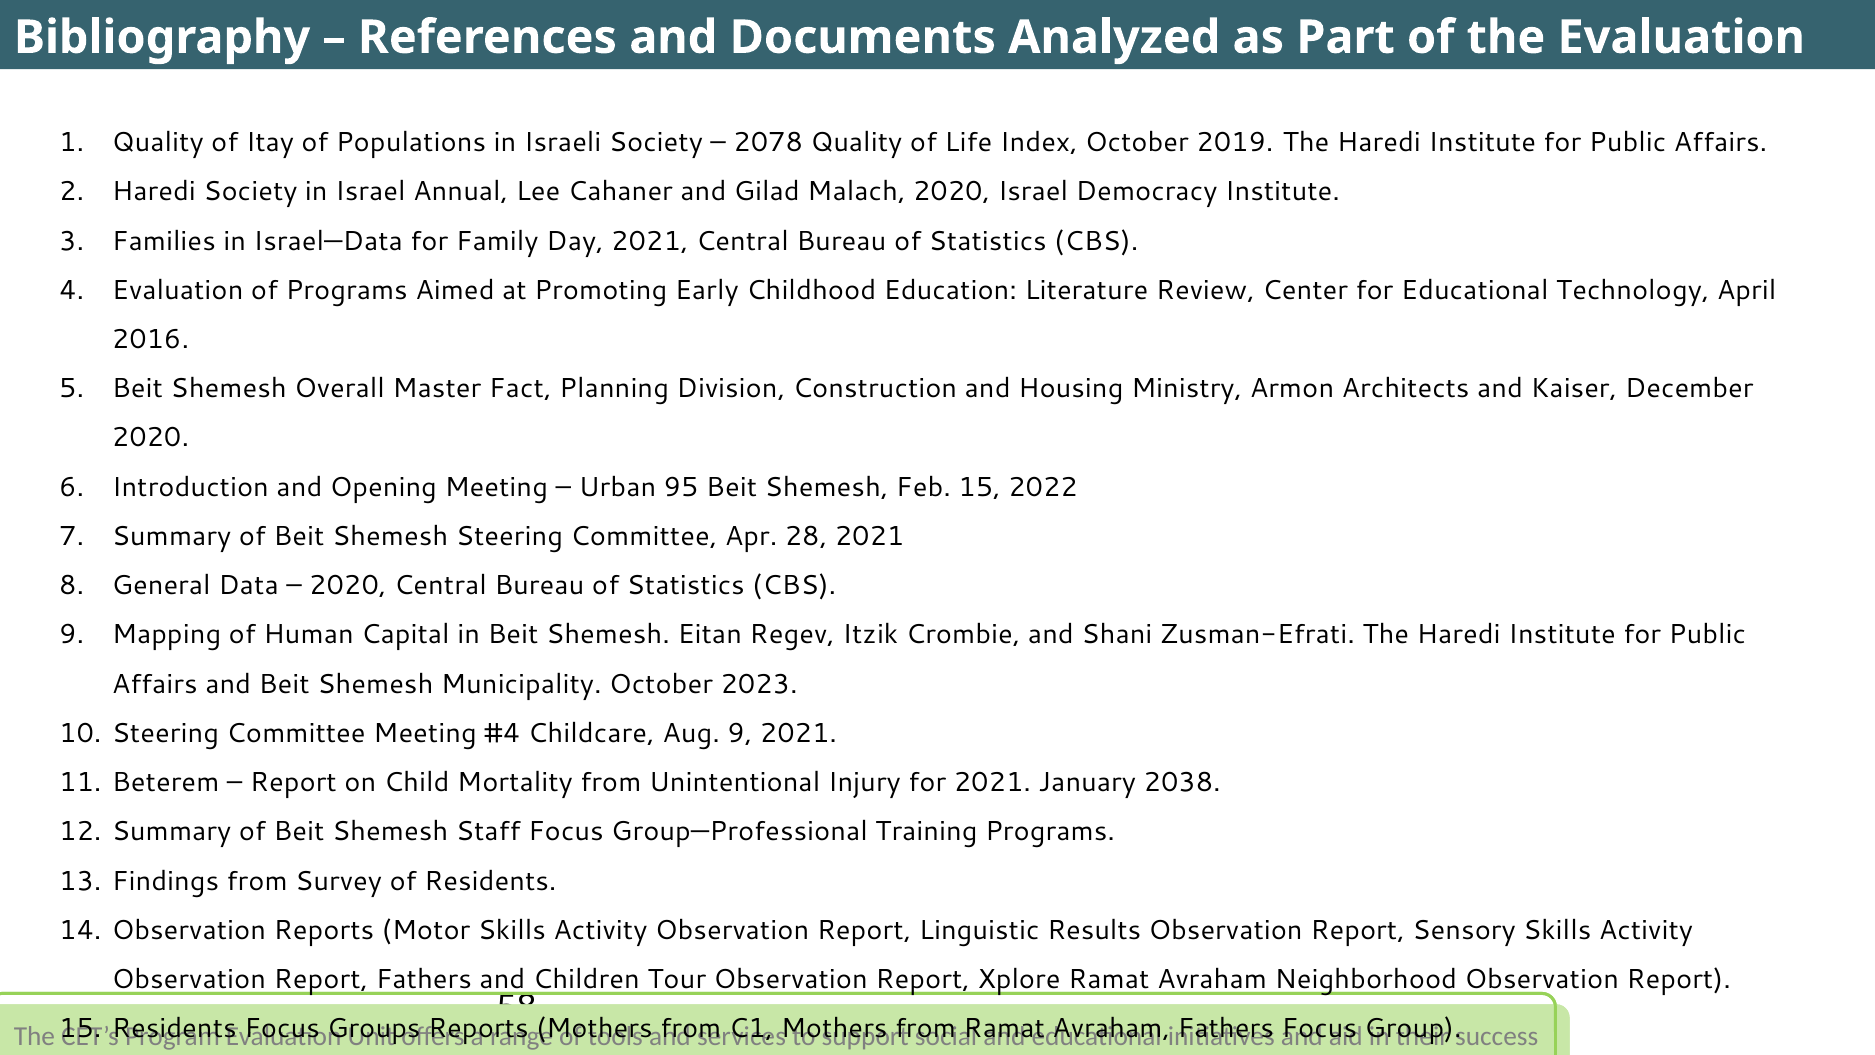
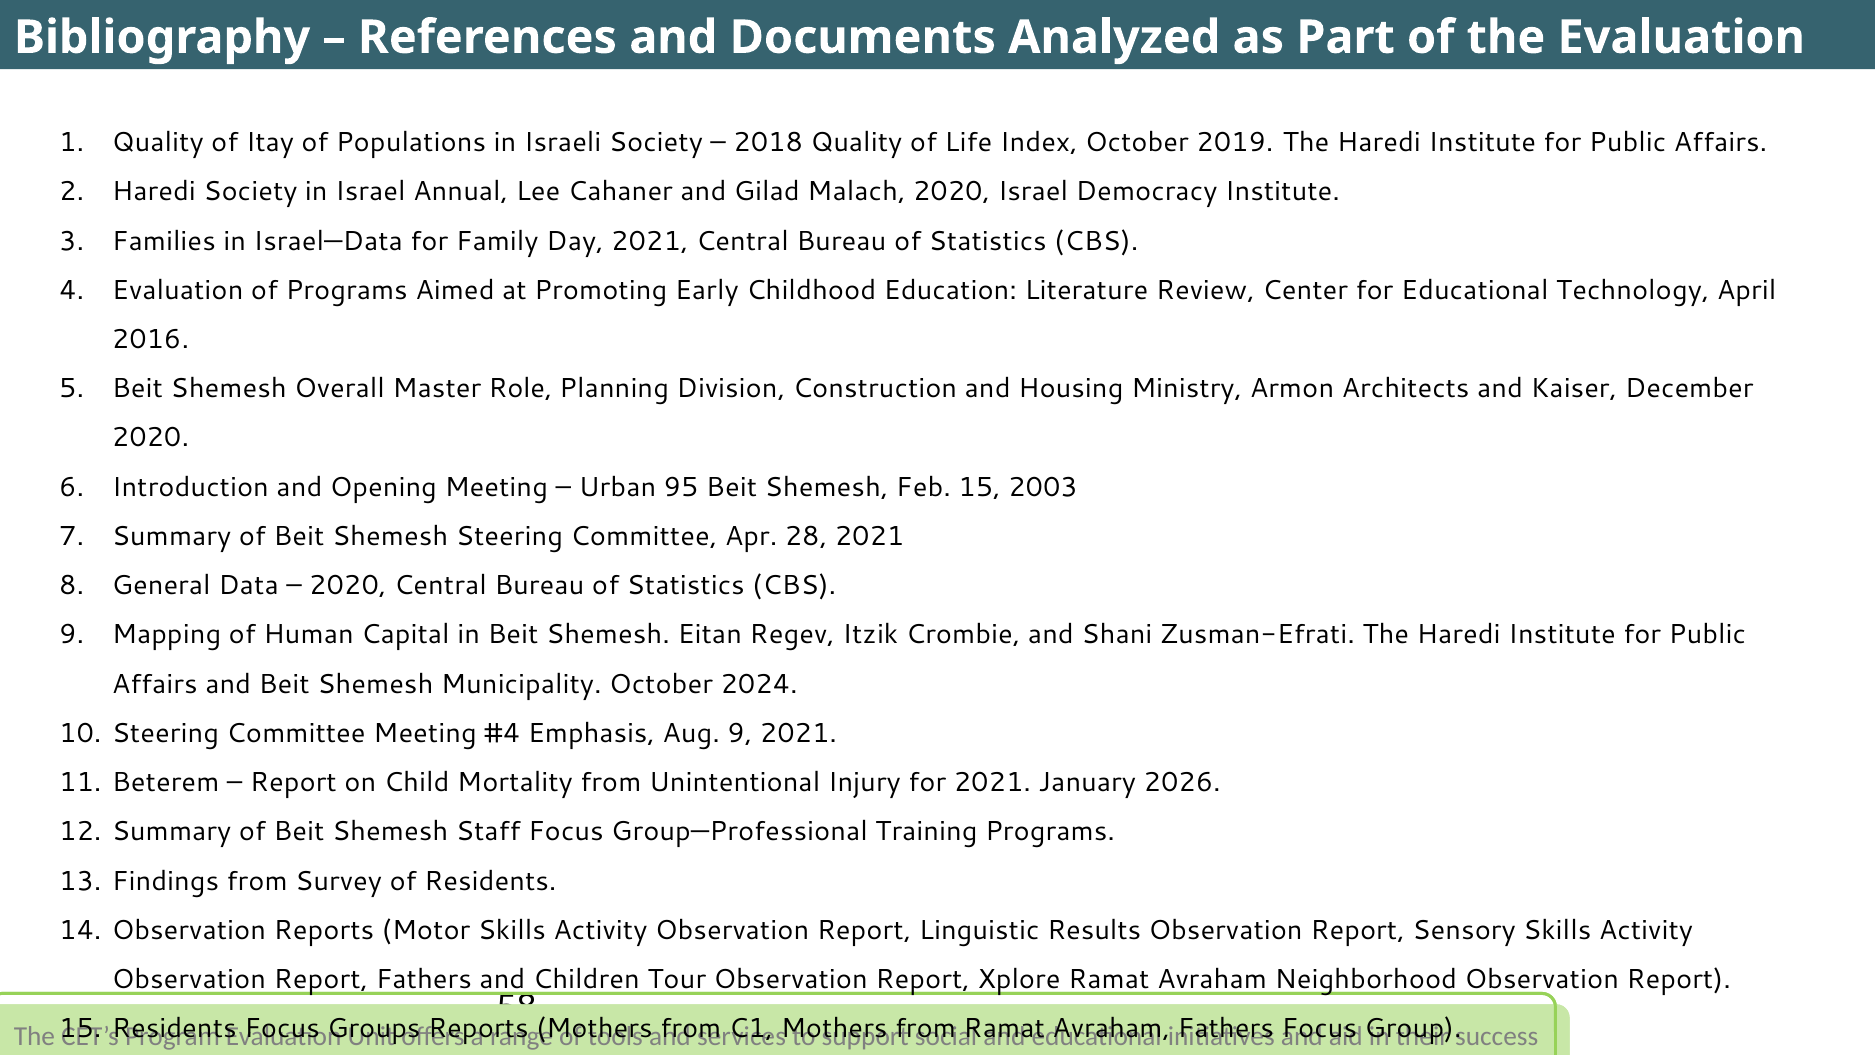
2078: 2078 -> 2018
Fact: Fact -> Role
2022: 2022 -> 2003
2023: 2023 -> 2024
Childcare: Childcare -> Emphasis
2038: 2038 -> 2026
